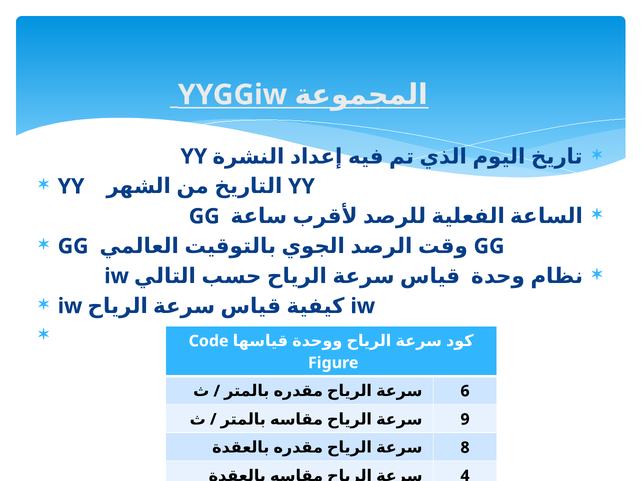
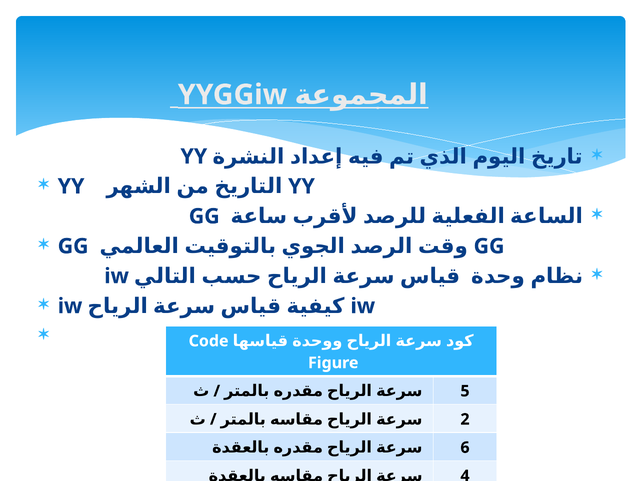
6: 6 -> 5
9: 9 -> 2
8: 8 -> 6
